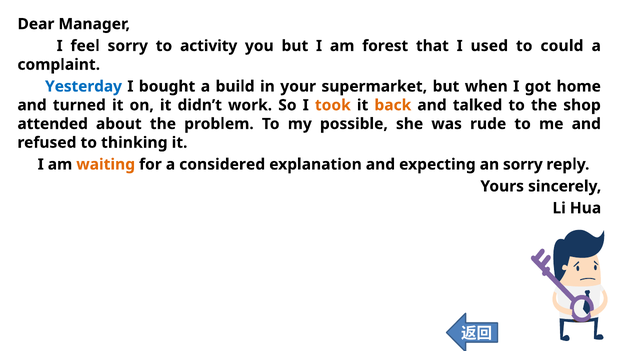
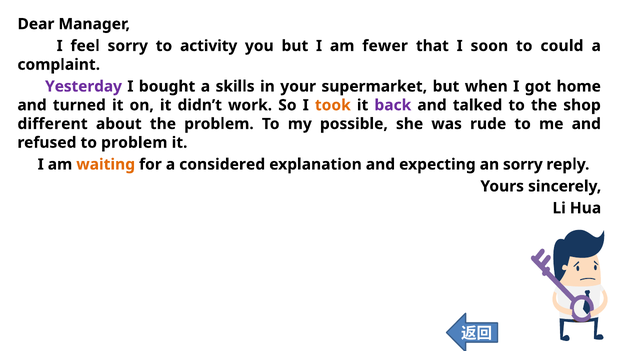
forest: forest -> fewer
used: used -> soon
Yesterday colour: blue -> purple
build: build -> skills
back colour: orange -> purple
attended: attended -> different
to thinking: thinking -> problem
